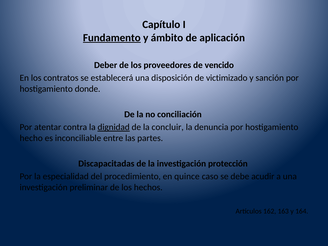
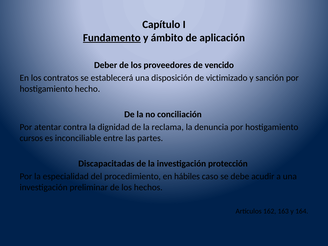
donde: donde -> hecho
dignidad underline: present -> none
concluir: concluir -> reclama
hecho: hecho -> cursos
quince: quince -> hábiles
